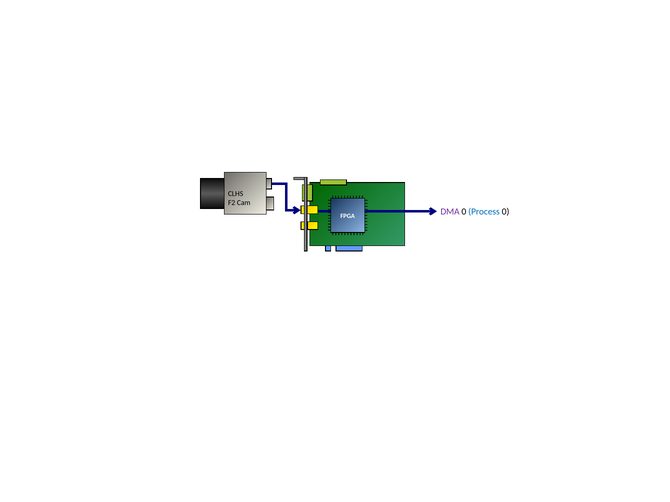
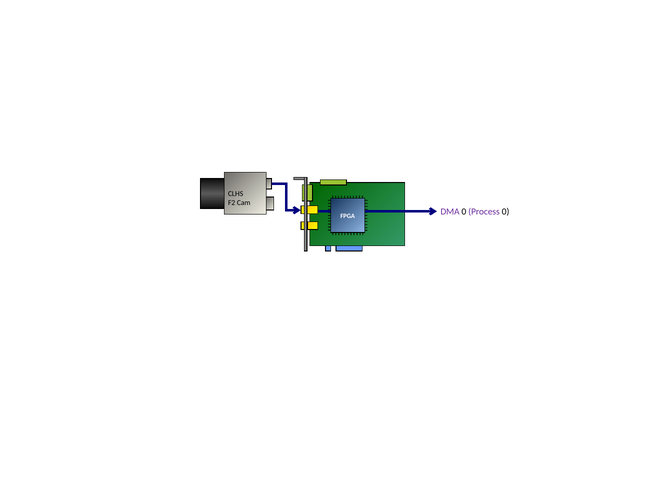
Process colour: blue -> purple
